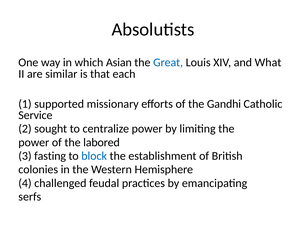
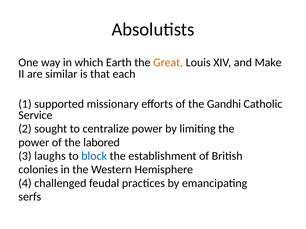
Asian: Asian -> Earth
Great colour: blue -> orange
What: What -> Make
fasting: fasting -> laughs
